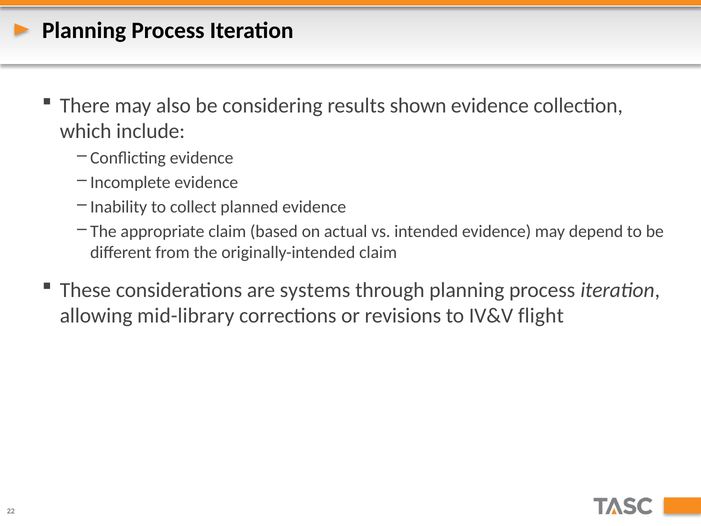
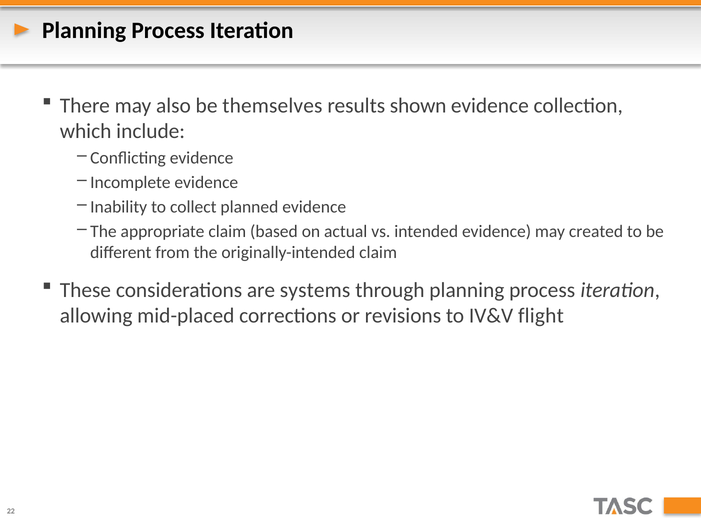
considering: considering -> themselves
depend: depend -> created
mid-library: mid-library -> mid-placed
